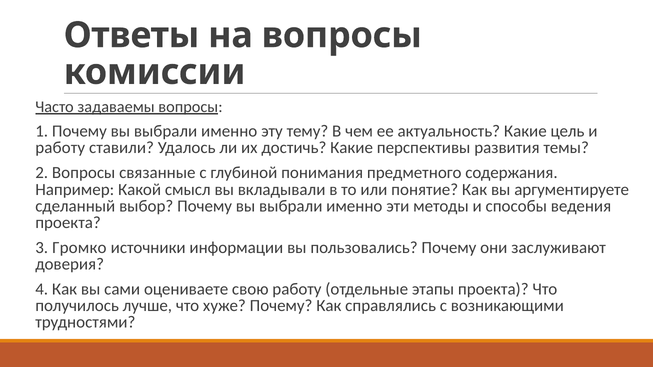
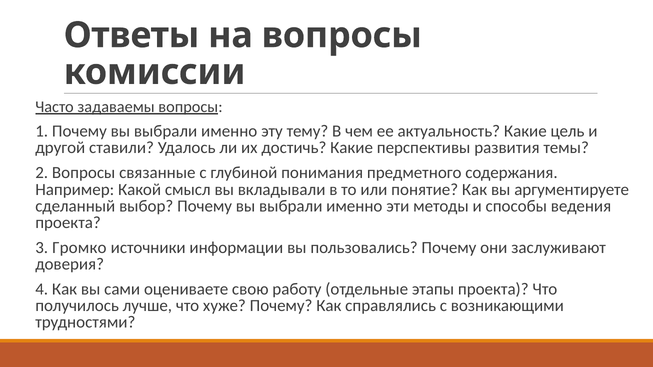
работу at (60, 148): работу -> другой
